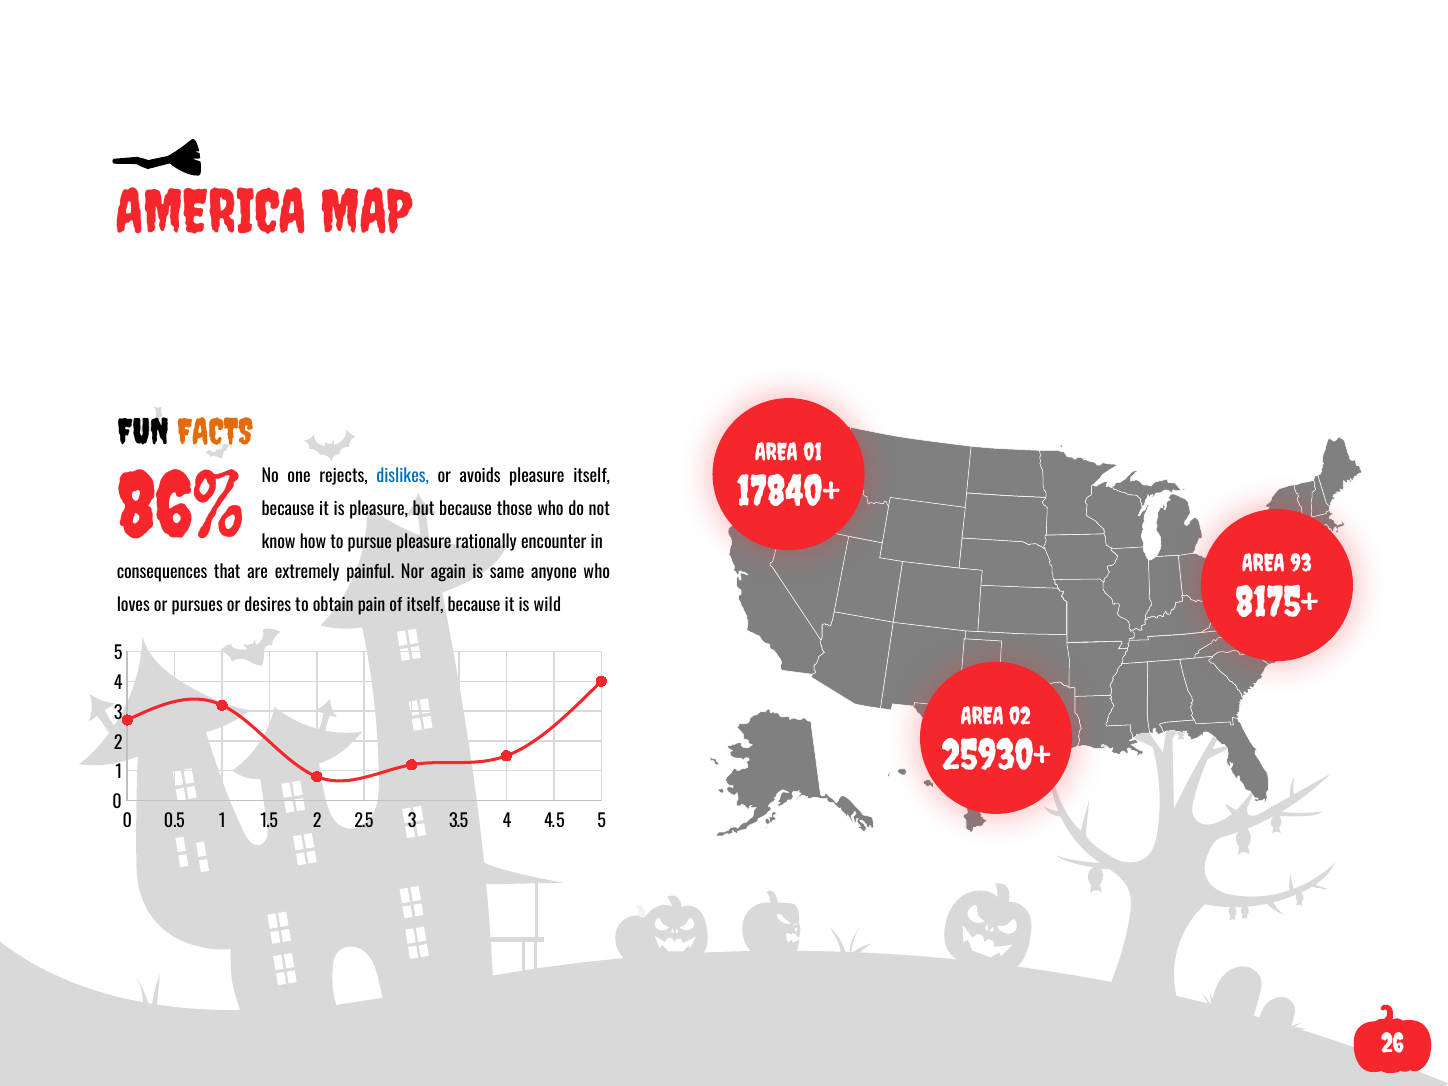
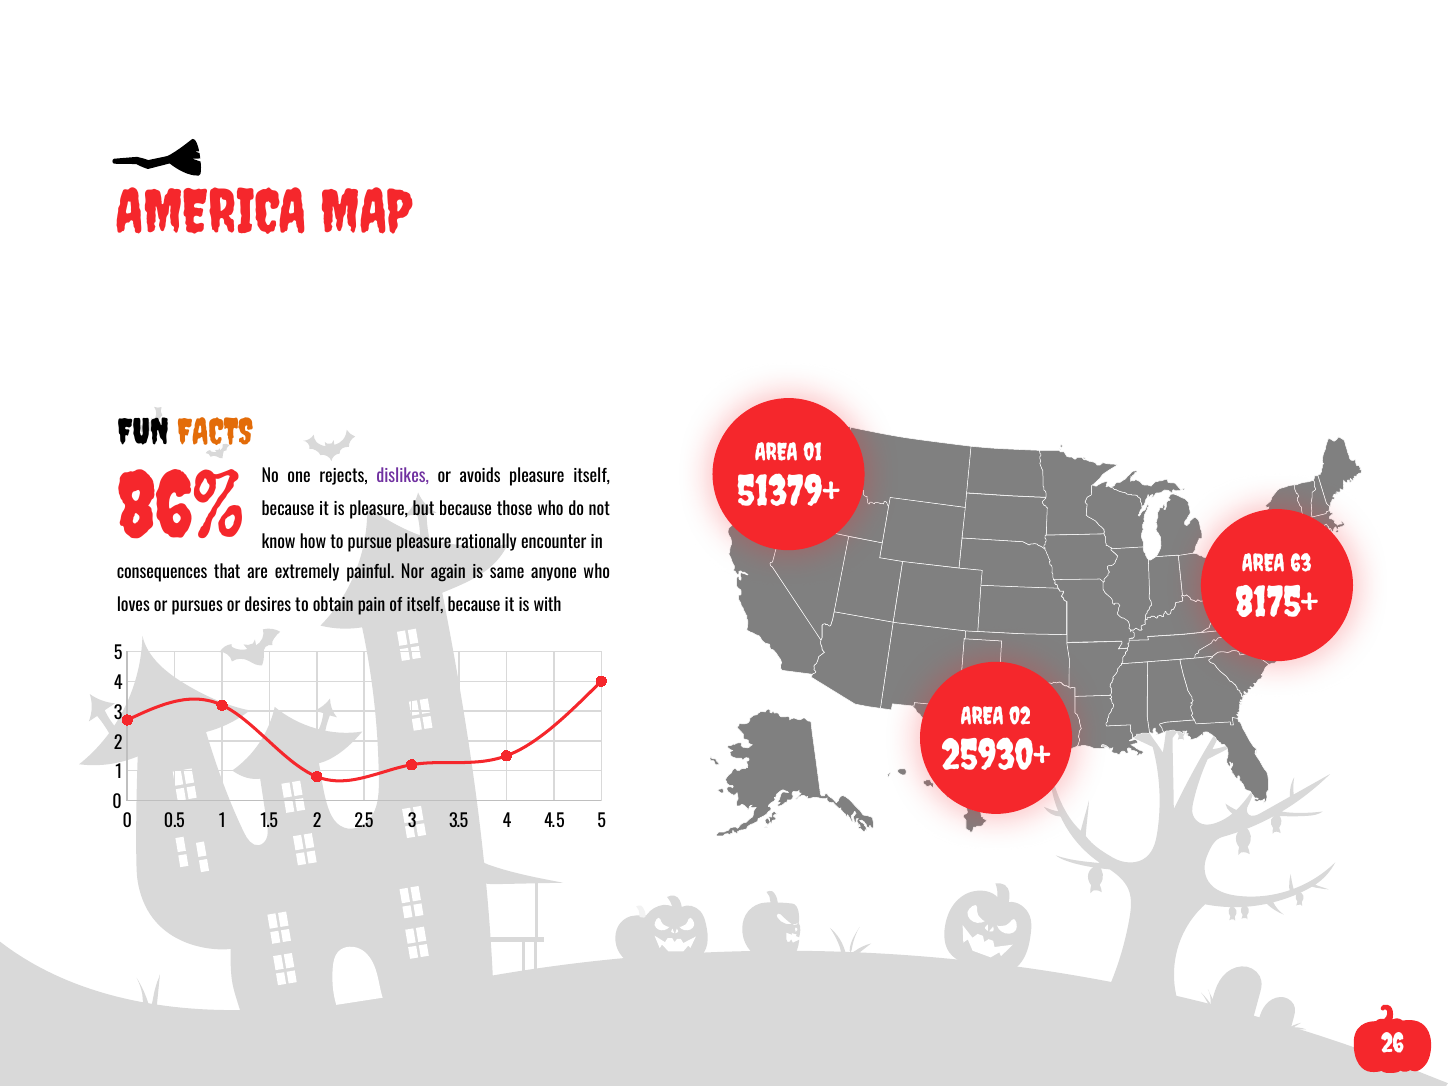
dislikes colour: blue -> purple
17840+: 17840+ -> 51379+
93: 93 -> 63
wild: wild -> with
